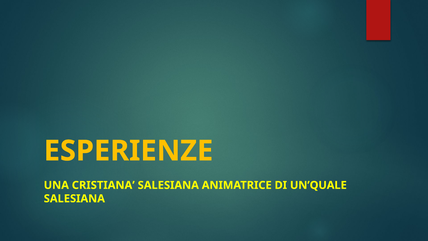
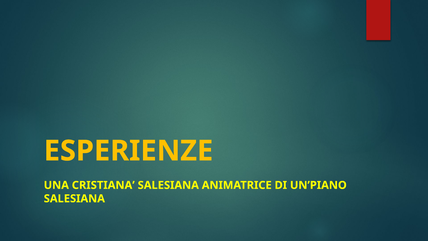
UN’QUALE: UN’QUALE -> UN’PIANO
